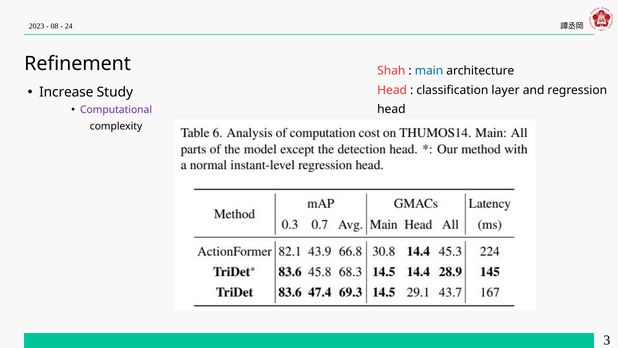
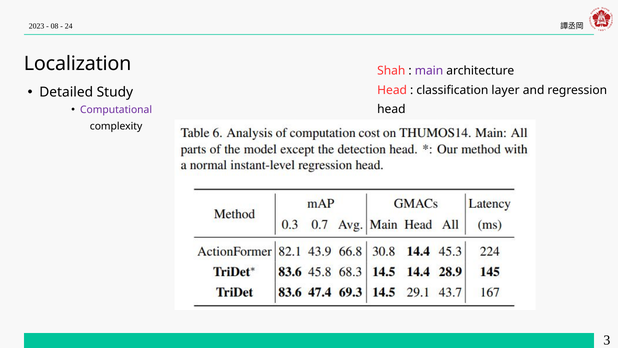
Refinement: Refinement -> Localization
main colour: blue -> purple
Increase: Increase -> Detailed
